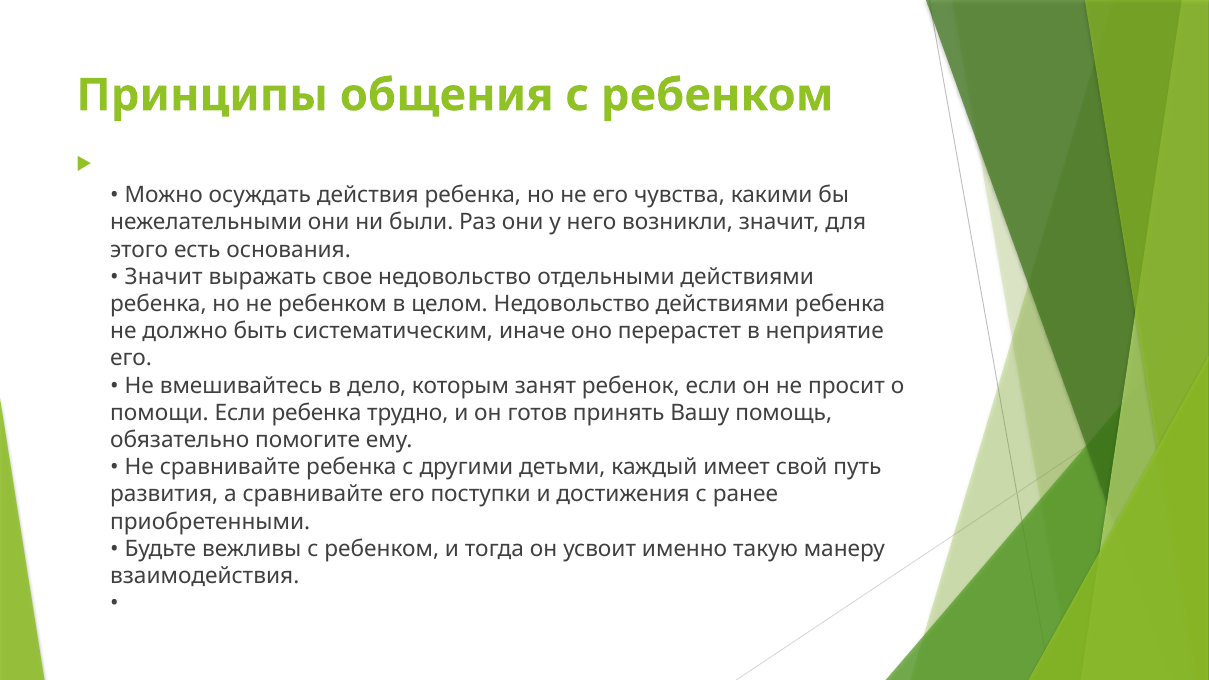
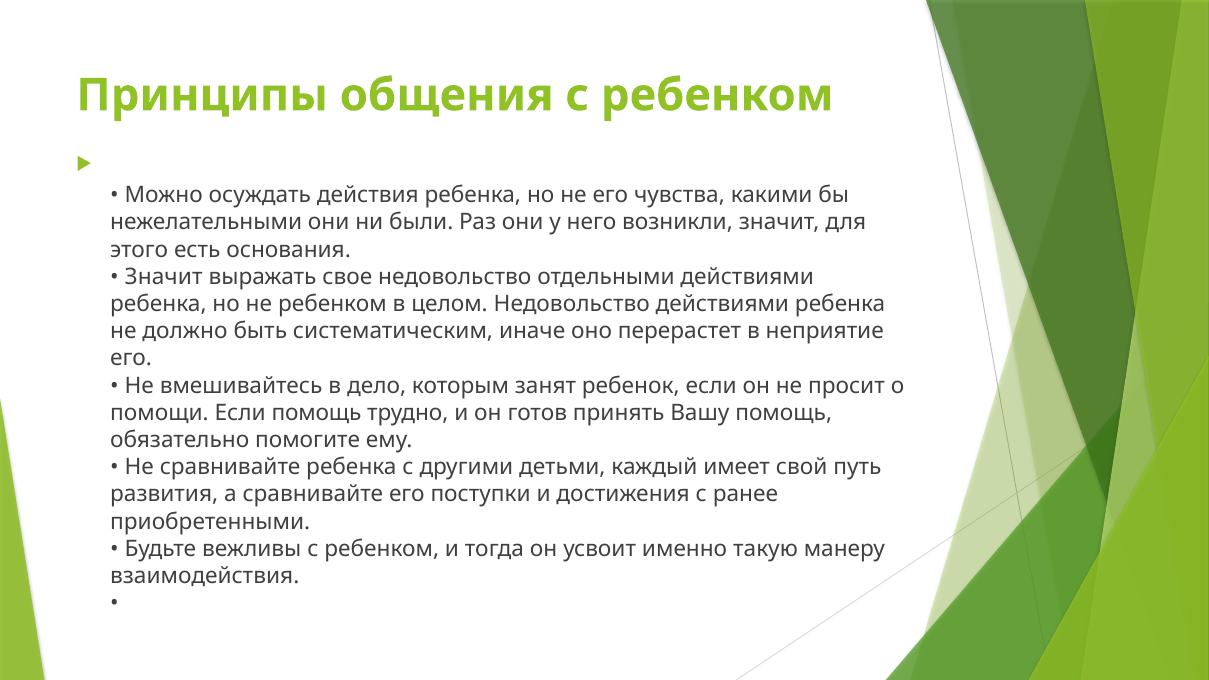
Если ребенка: ребенка -> помощь
